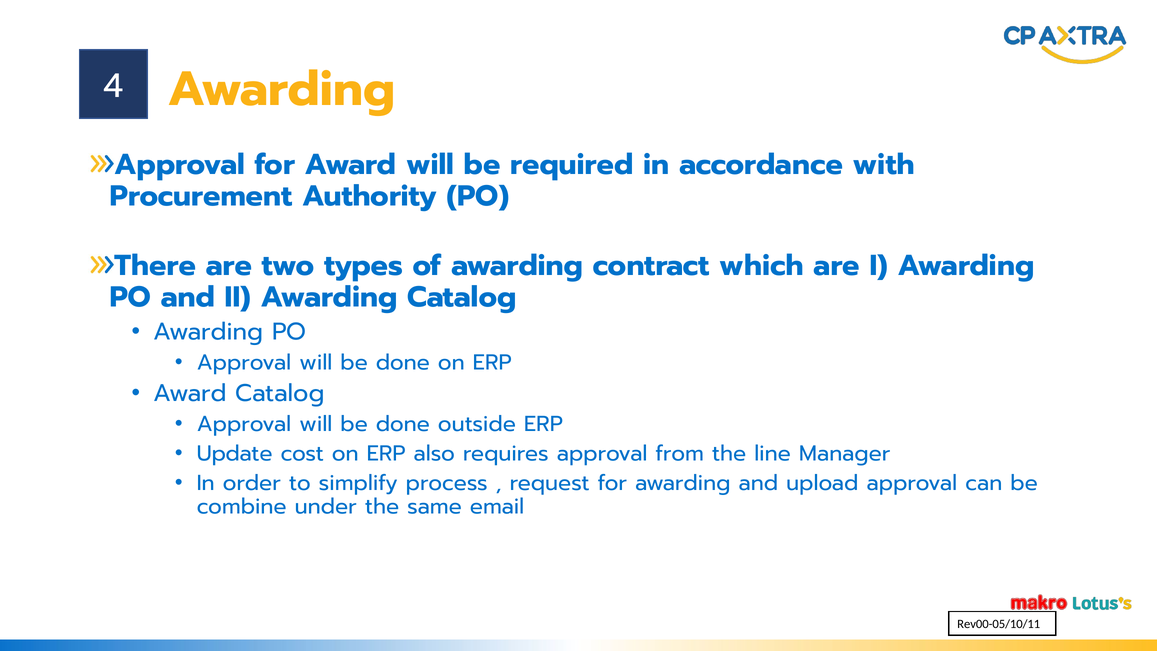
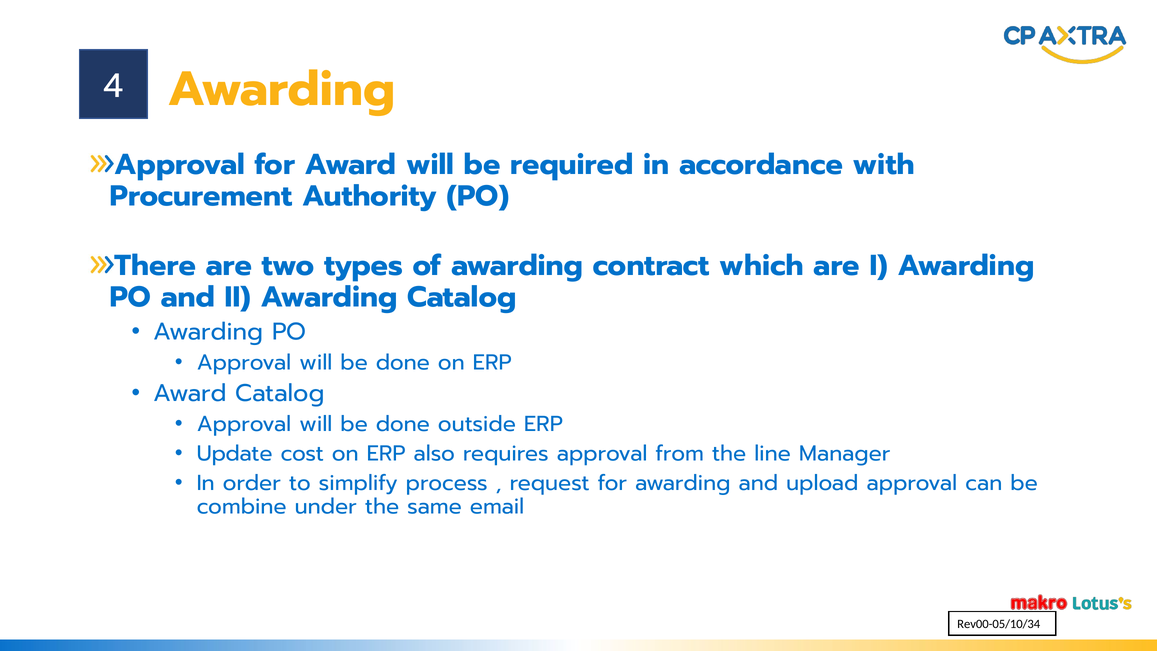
Rev00-05/10/11: Rev00-05/10/11 -> Rev00-05/10/34
